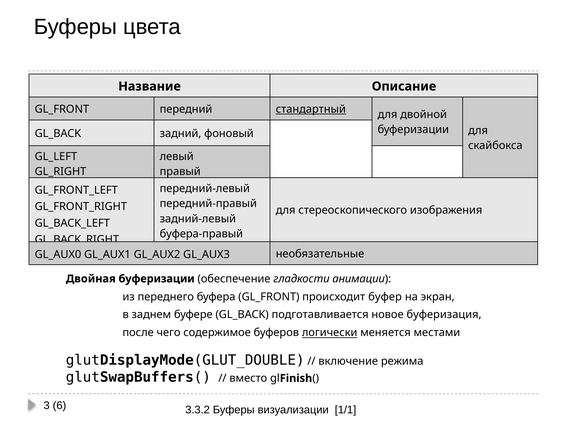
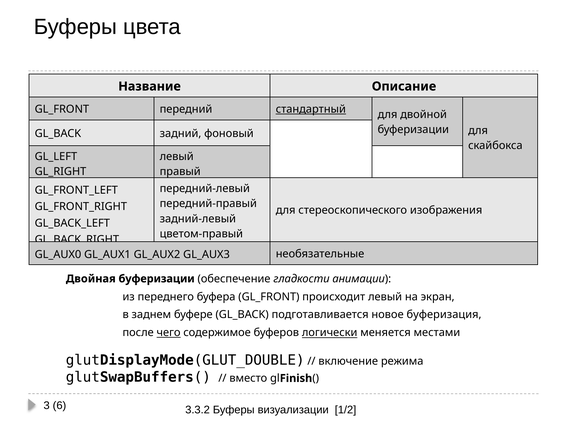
буфера-правый: буфера-правый -> цветом-правый
происходит буфер: буфер -> левый
чего underline: none -> present
1/1: 1/1 -> 1/2
